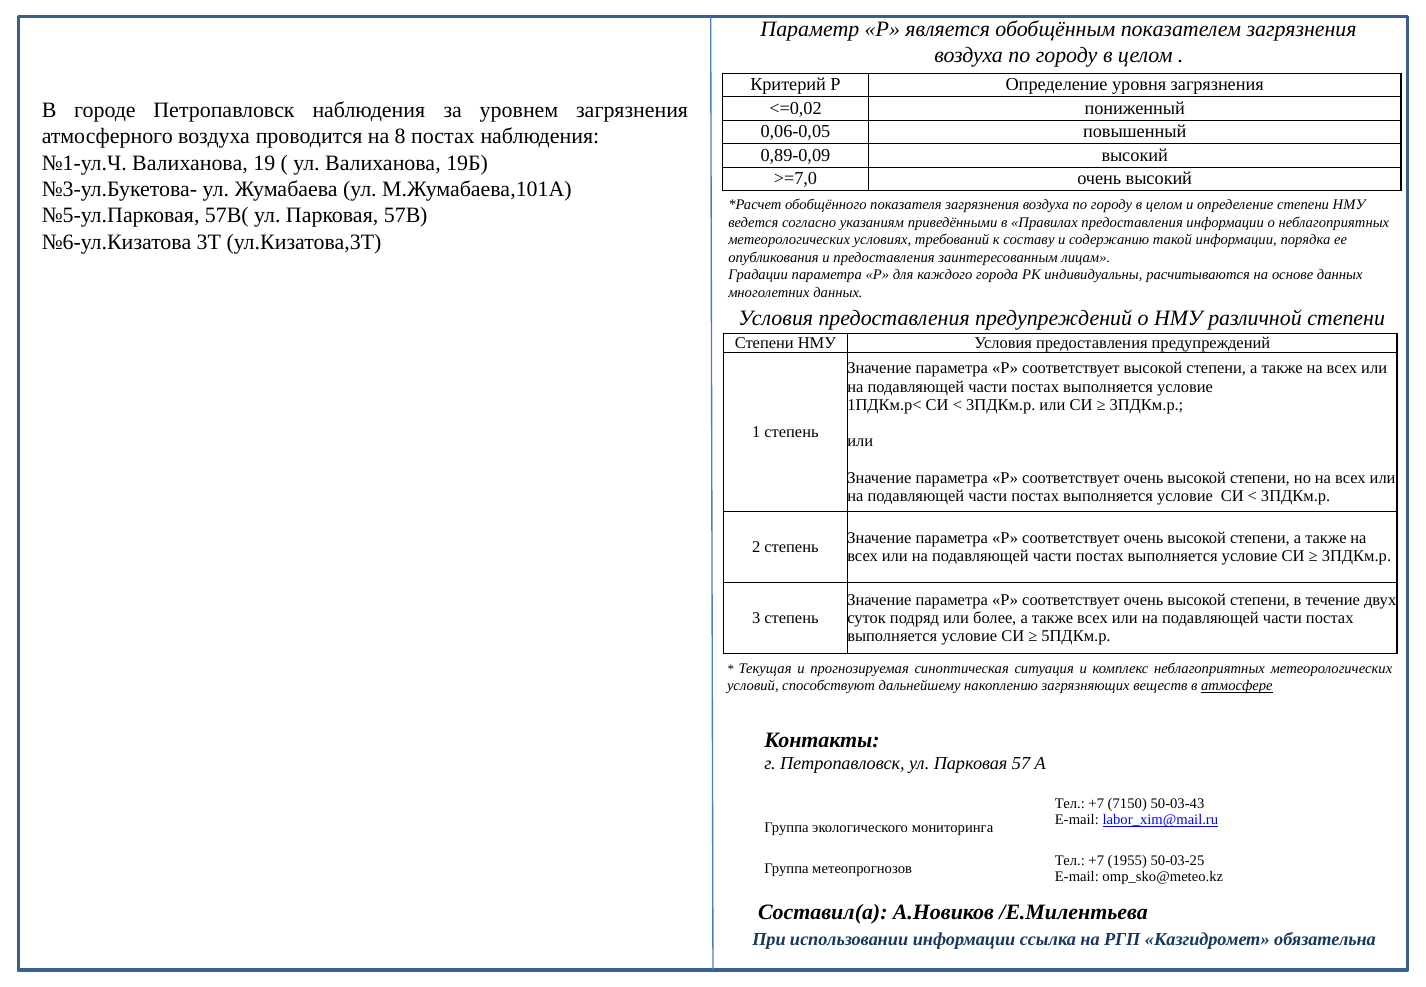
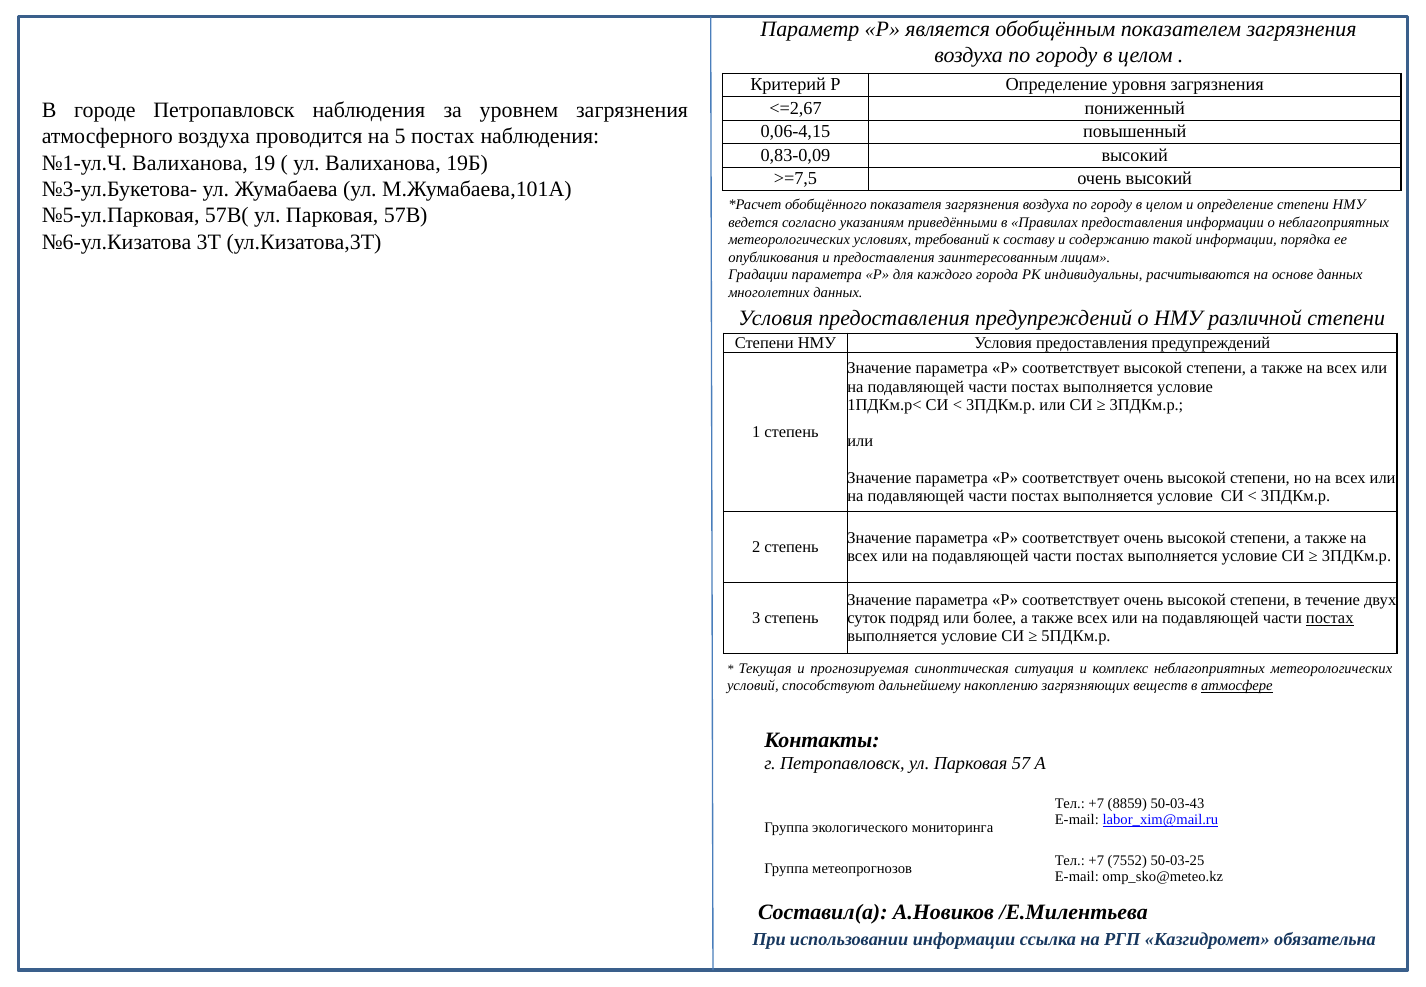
<=0,02: <=0,02 -> <=2,67
0,06-0,05: 0,06-0,05 -> 0,06-4,15
8: 8 -> 5
0,89-0,09: 0,89-0,09 -> 0,83-0,09
>=7,0: >=7,0 -> >=7,5
постах at (1330, 618) underline: none -> present
7150: 7150 -> 8859
1955: 1955 -> 7552
